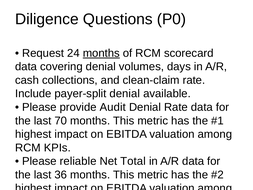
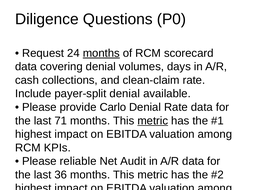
Audit: Audit -> Carlo
70: 70 -> 71
metric at (153, 121) underline: none -> present
Total: Total -> Audit
